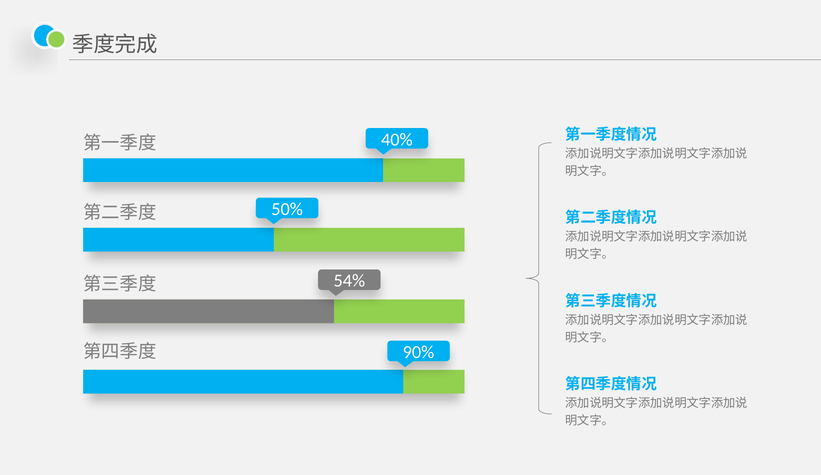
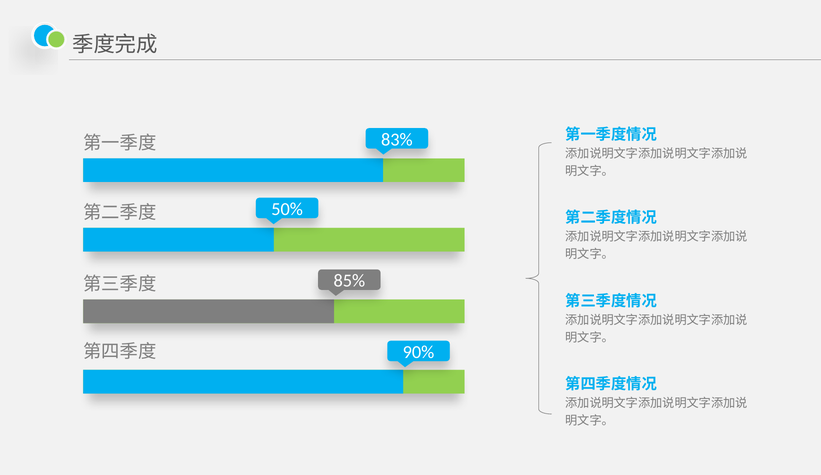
40%: 40% -> 83%
54%: 54% -> 85%
